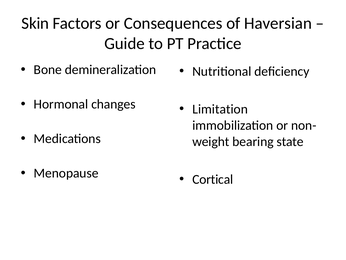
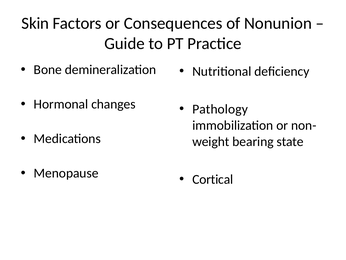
Haversian: Haversian -> Nonunion
Limitation: Limitation -> Pathology
